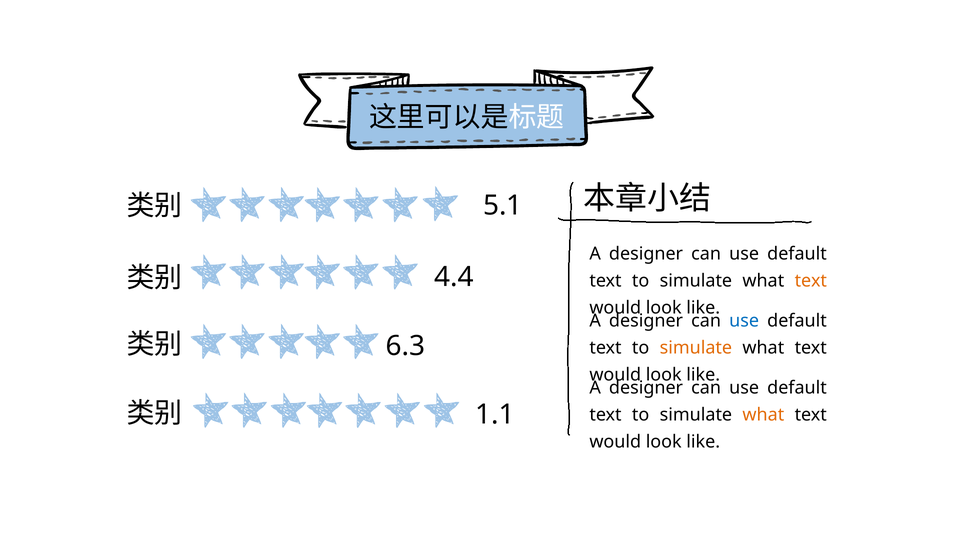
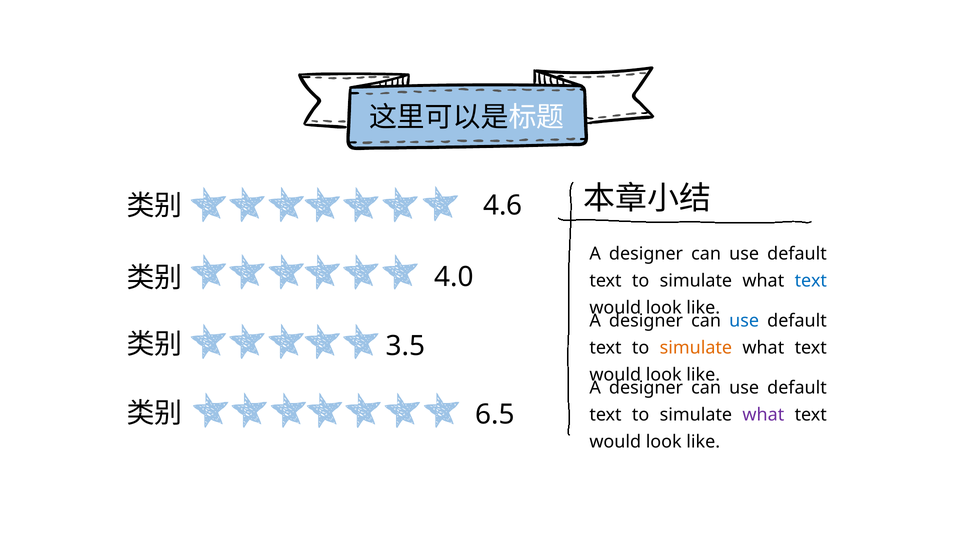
5.1: 5.1 -> 4.6
4.4: 4.4 -> 4.0
text at (811, 281) colour: orange -> blue
6.3: 6.3 -> 3.5
1.1: 1.1 -> 6.5
what at (763, 415) colour: orange -> purple
